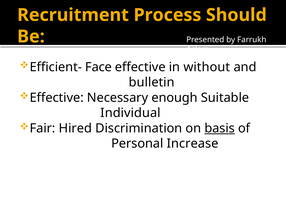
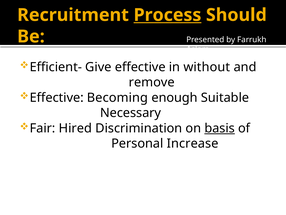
Process underline: none -> present
Face: Face -> Give
bulletin: bulletin -> remove
Necessary: Necessary -> Becoming
Individual: Individual -> Necessary
